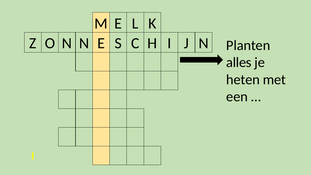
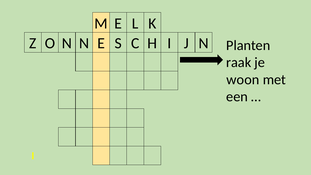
alles: alles -> raak
heten: heten -> woon
